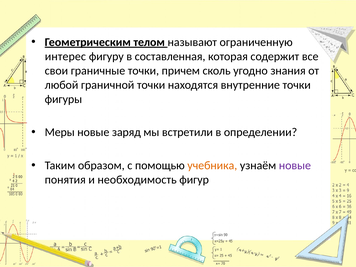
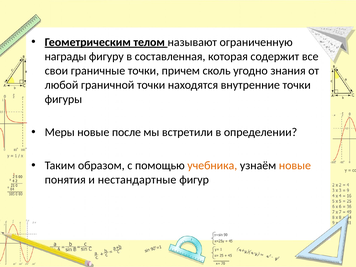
интерес: интерес -> награды
заряд: заряд -> после
новые at (295, 166) colour: purple -> orange
необходимость: необходимость -> нестандартные
